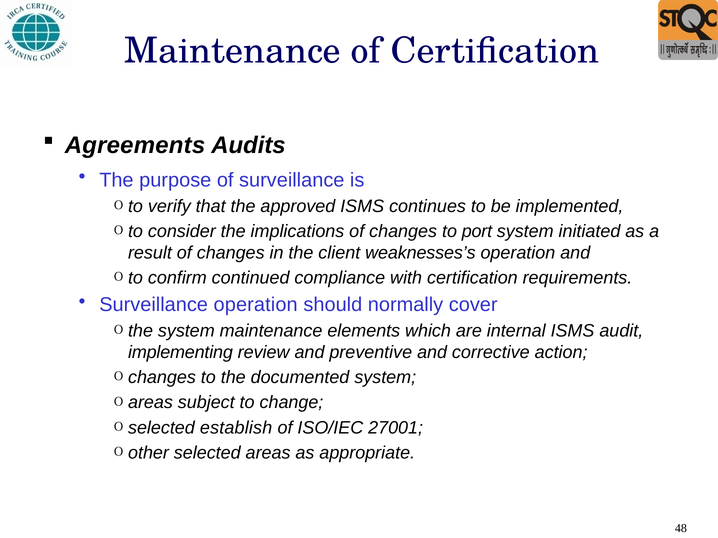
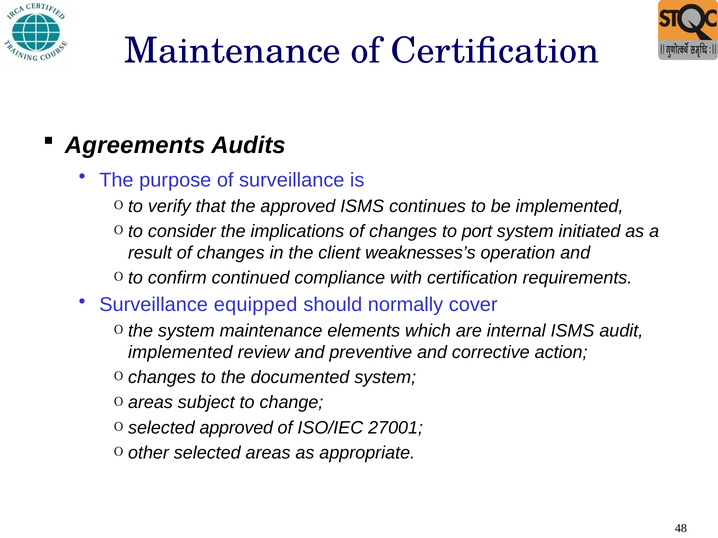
Surveillance operation: operation -> equipped
implementing at (180, 353): implementing -> implemented
establish at (236, 428): establish -> approved
